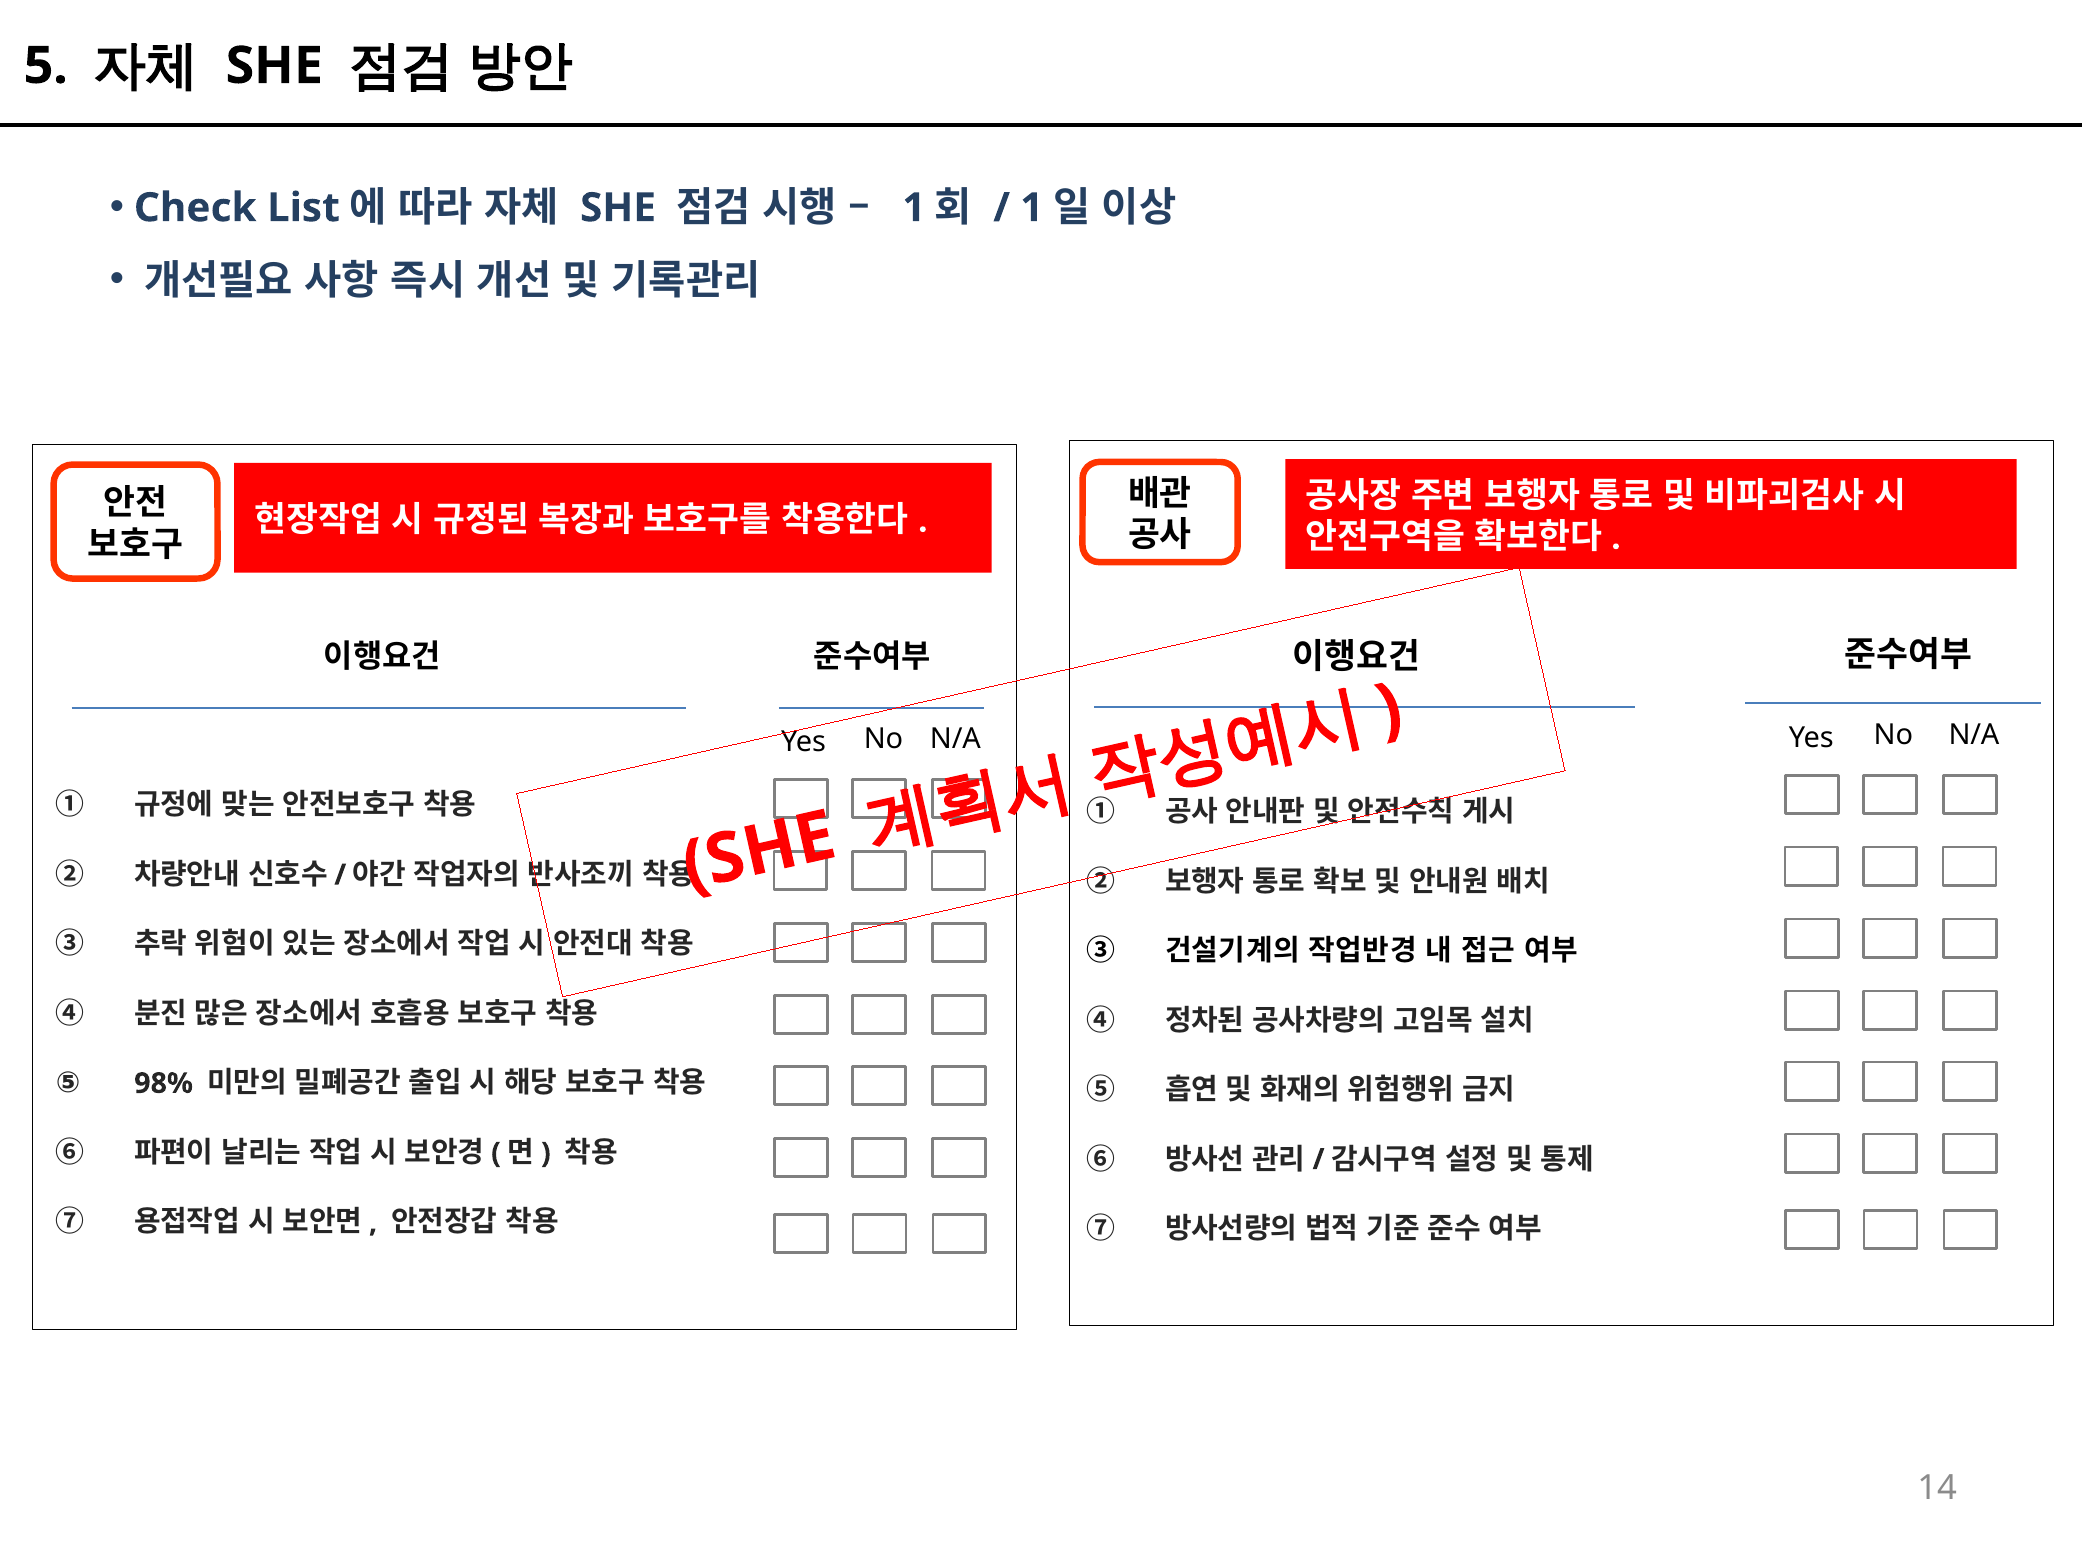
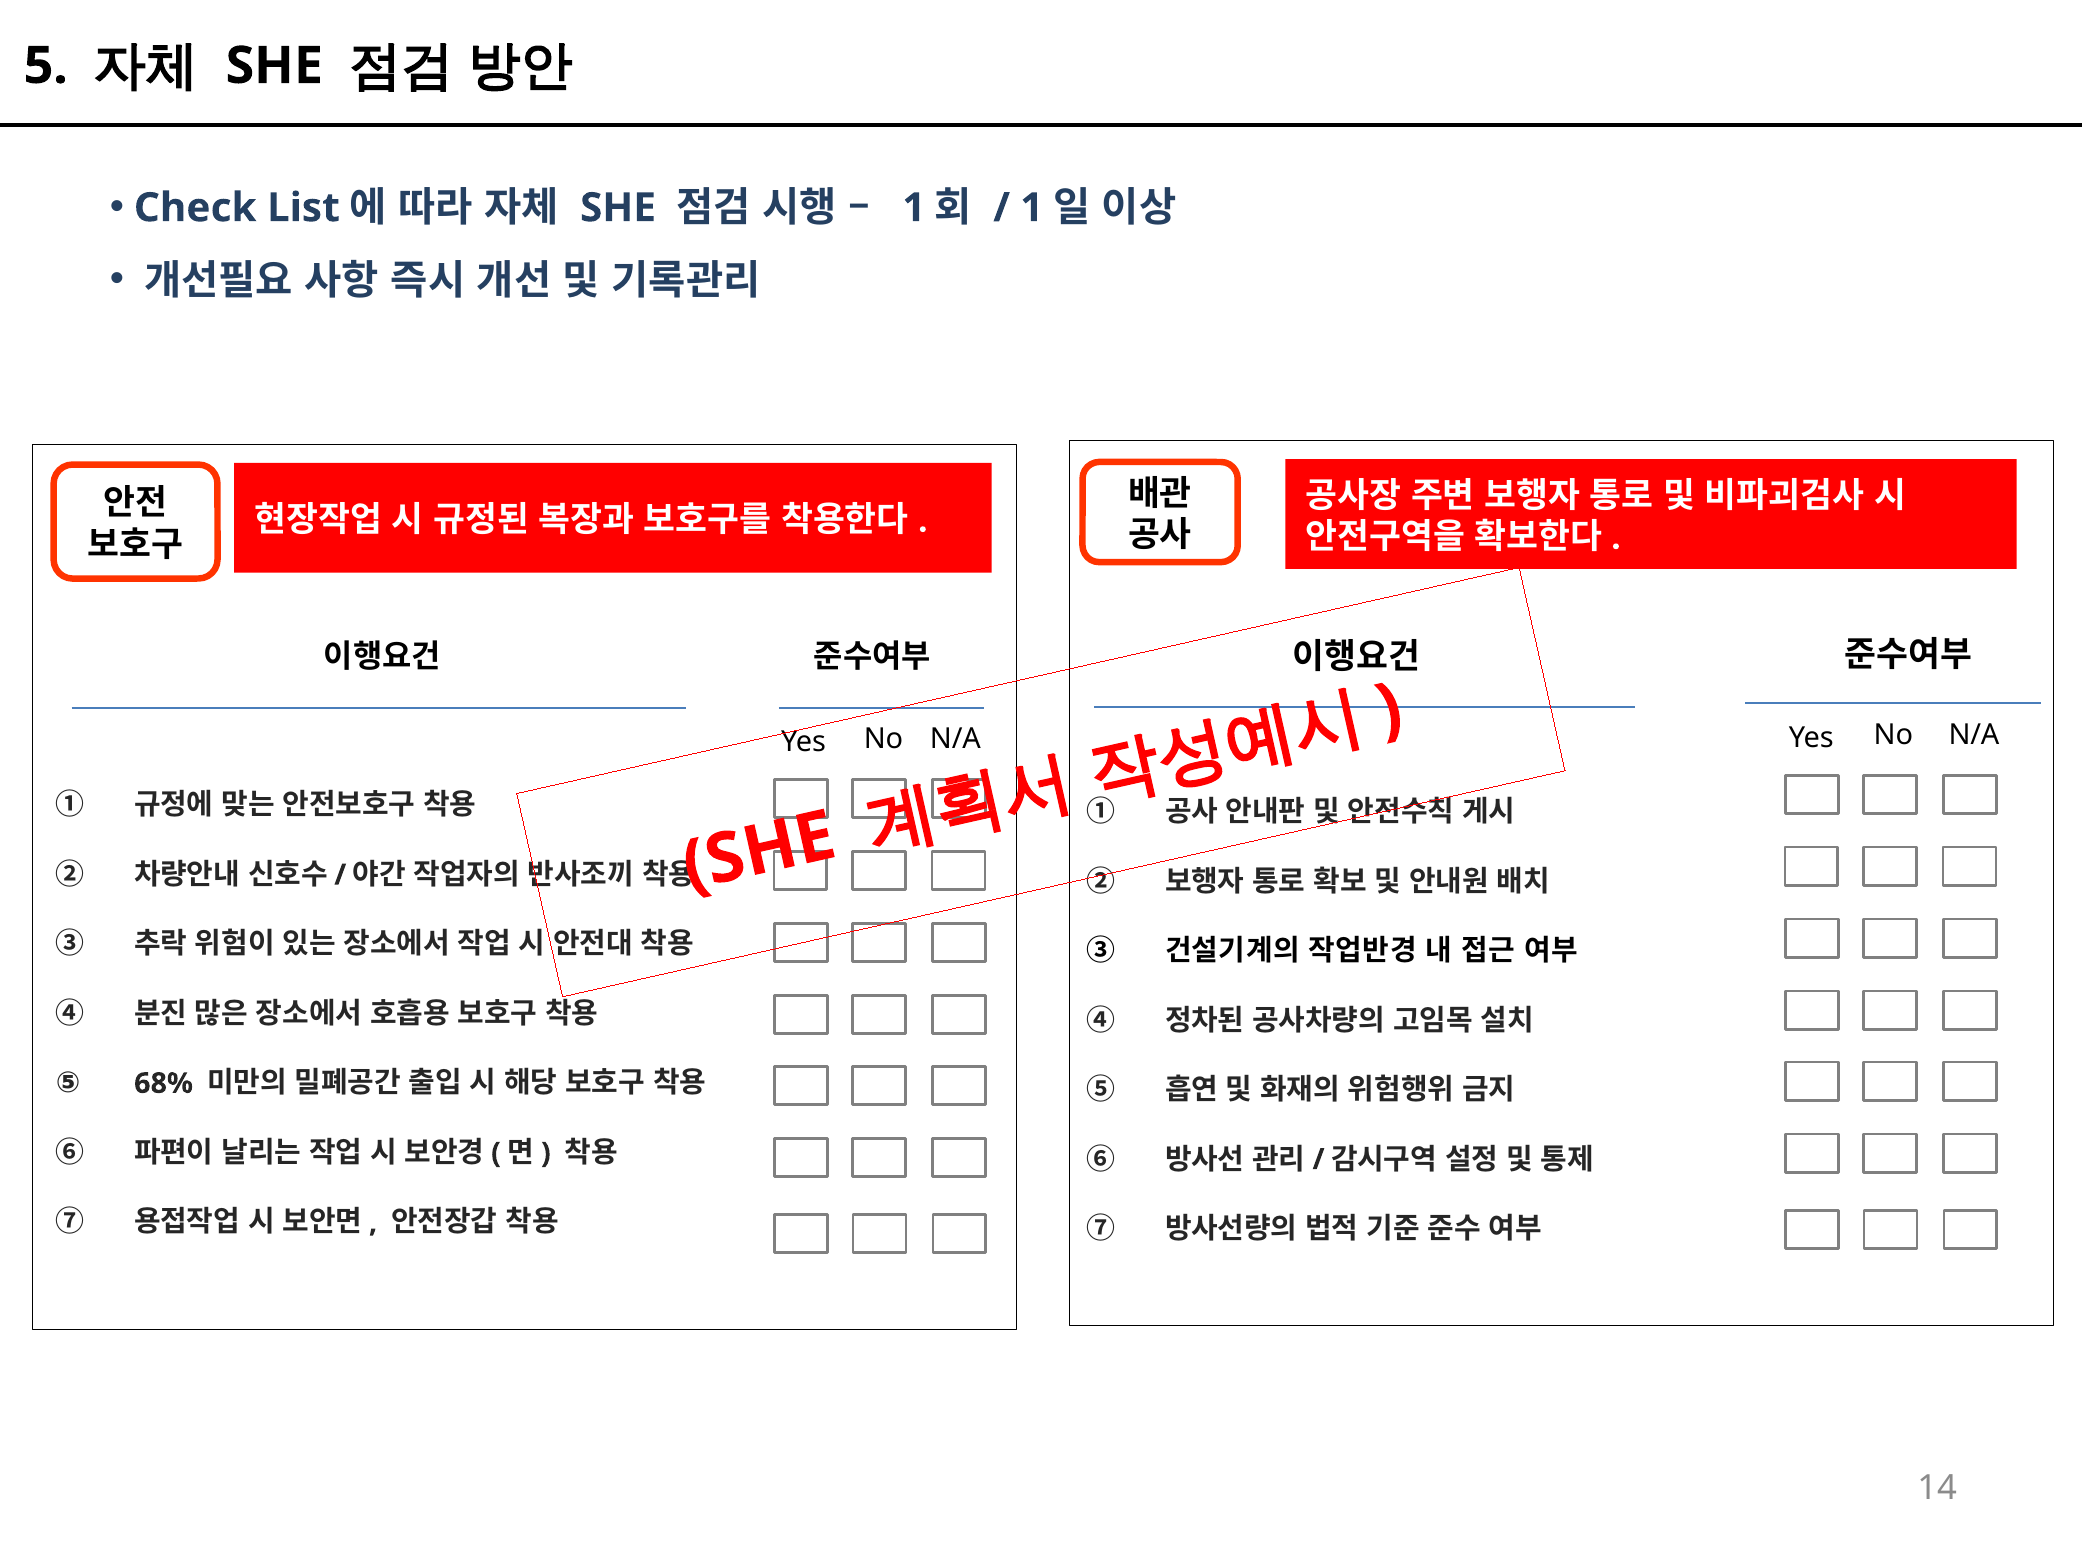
98%: 98% -> 68%
